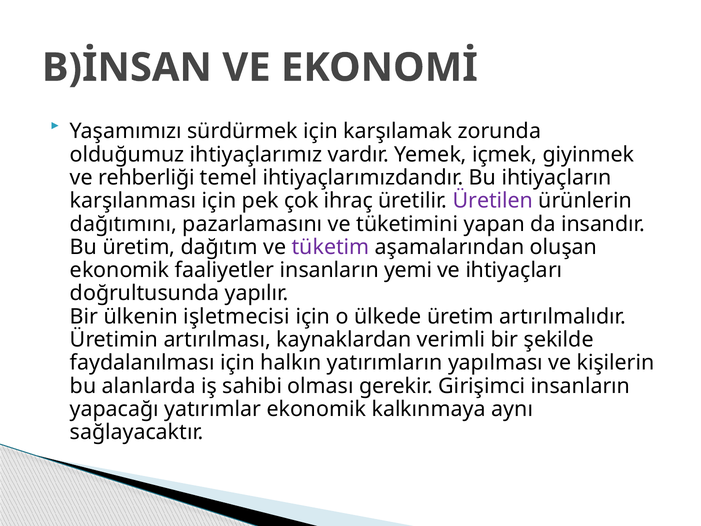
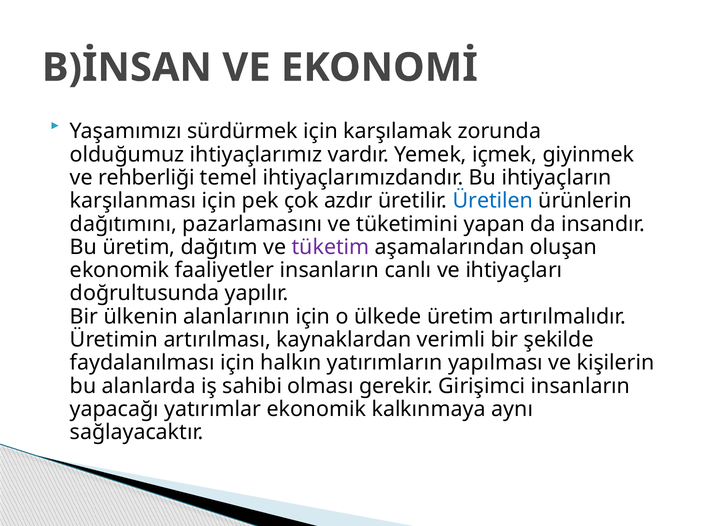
ihraç: ihraç -> azdır
Üretilen colour: purple -> blue
yemi: yemi -> canlı
işletmecisi: işletmecisi -> alanlarının
